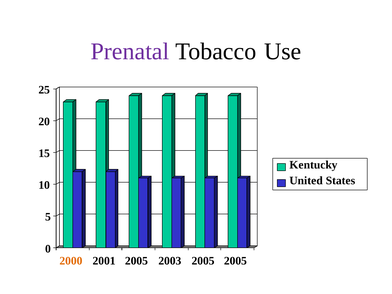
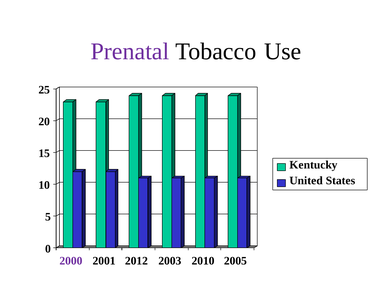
2000 colour: orange -> purple
2001 2005: 2005 -> 2012
2003 2005: 2005 -> 2010
